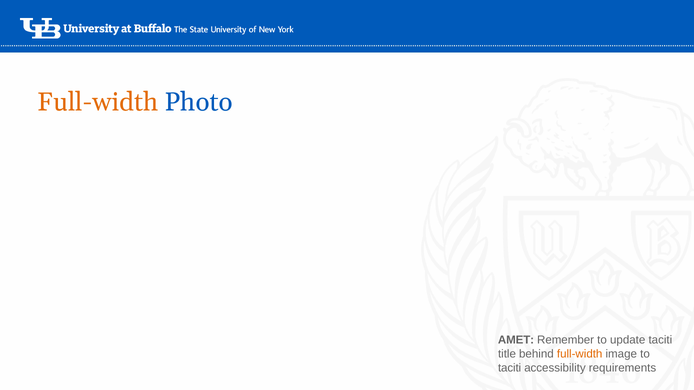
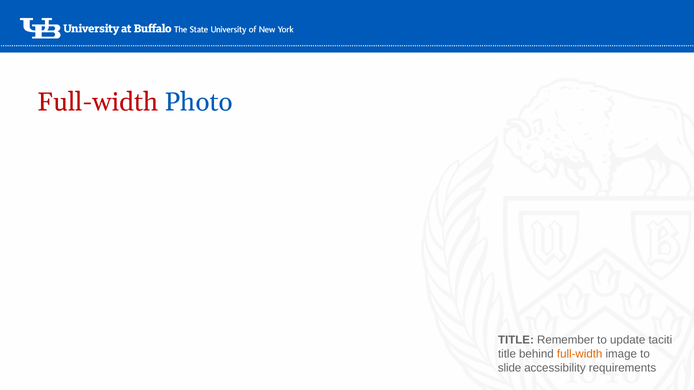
Full-width at (98, 102) colour: orange -> red
AMET at (516, 340): AMET -> TITLE
taciti at (510, 368): taciti -> slide
